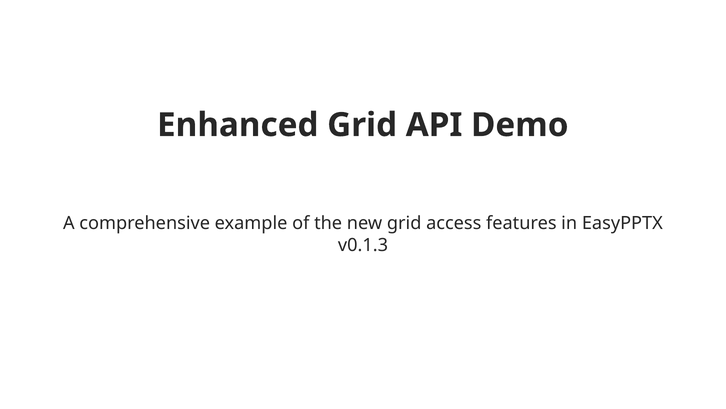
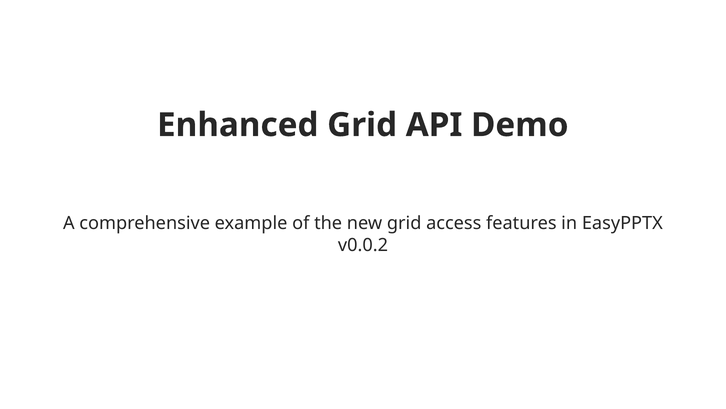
v0.1.3: v0.1.3 -> v0.0.2
